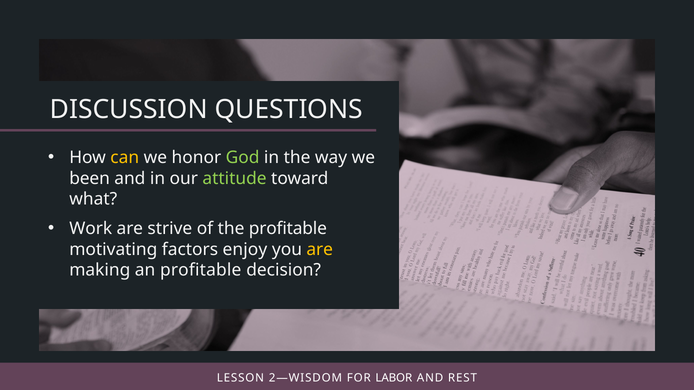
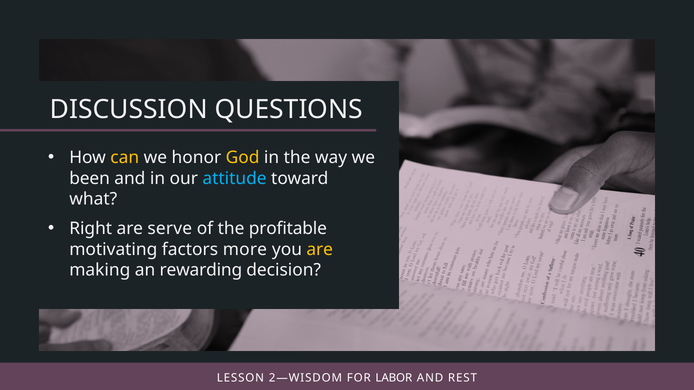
God colour: light green -> yellow
attitude colour: light green -> light blue
Work: Work -> Right
strive: strive -> serve
enjoy: enjoy -> more
an profitable: profitable -> rewarding
